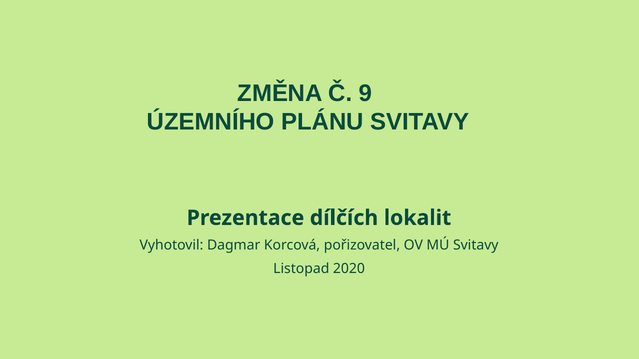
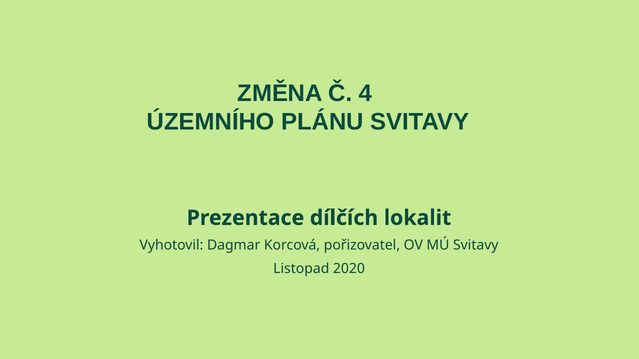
9: 9 -> 4
